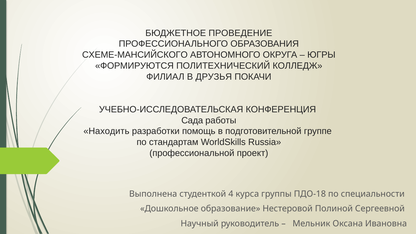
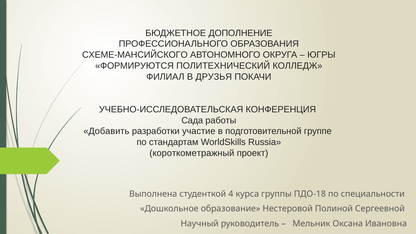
ПРОВЕДЕНИЕ: ПРОВЕДЕНИЕ -> ДОПОЛНЕНИЕ
Находить: Находить -> Добавить
помощь: помощь -> участие
профессиональной: профессиональной -> короткометражный
